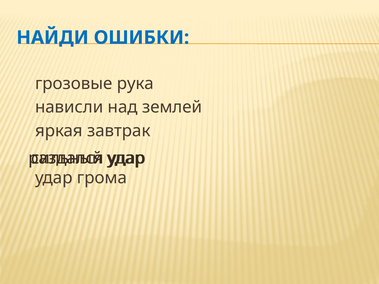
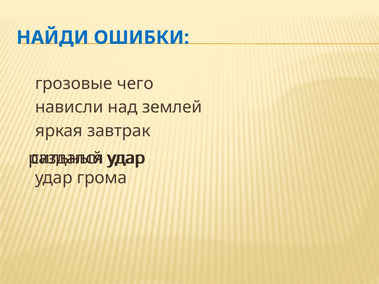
рука: рука -> чего
